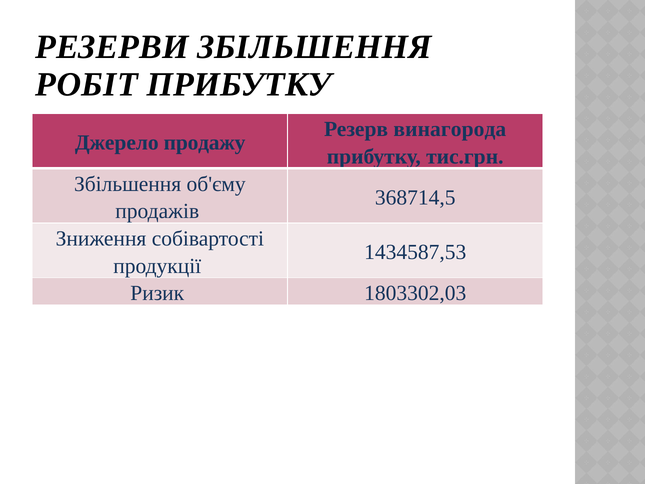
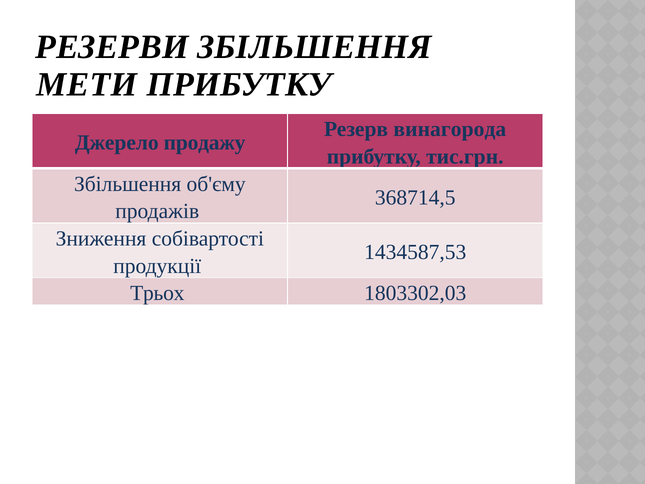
РОБІТ: РОБІТ -> МЕТИ
Ризик: Ризик -> Трьох
